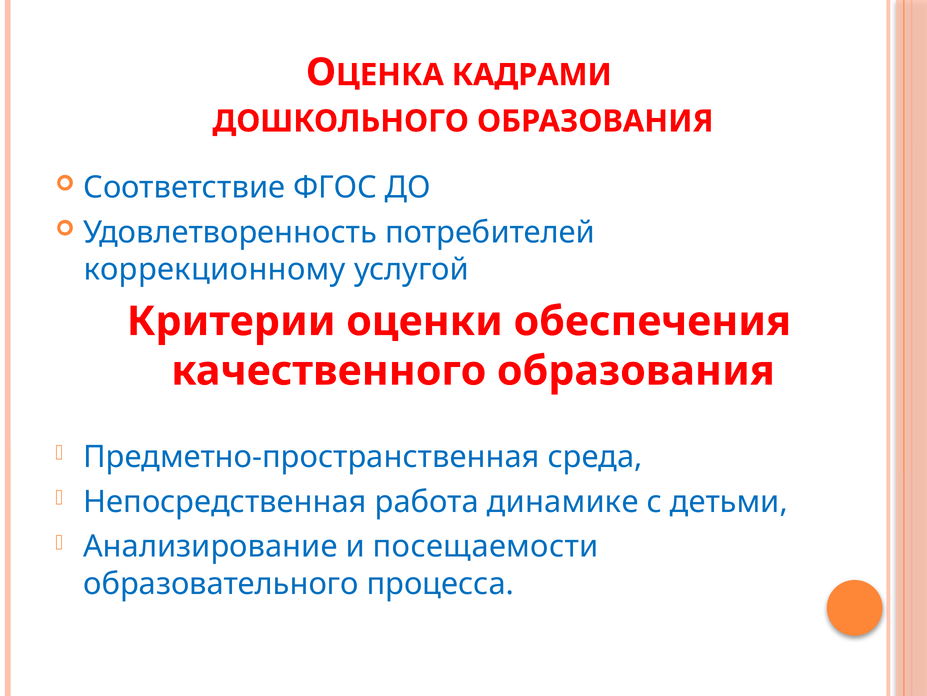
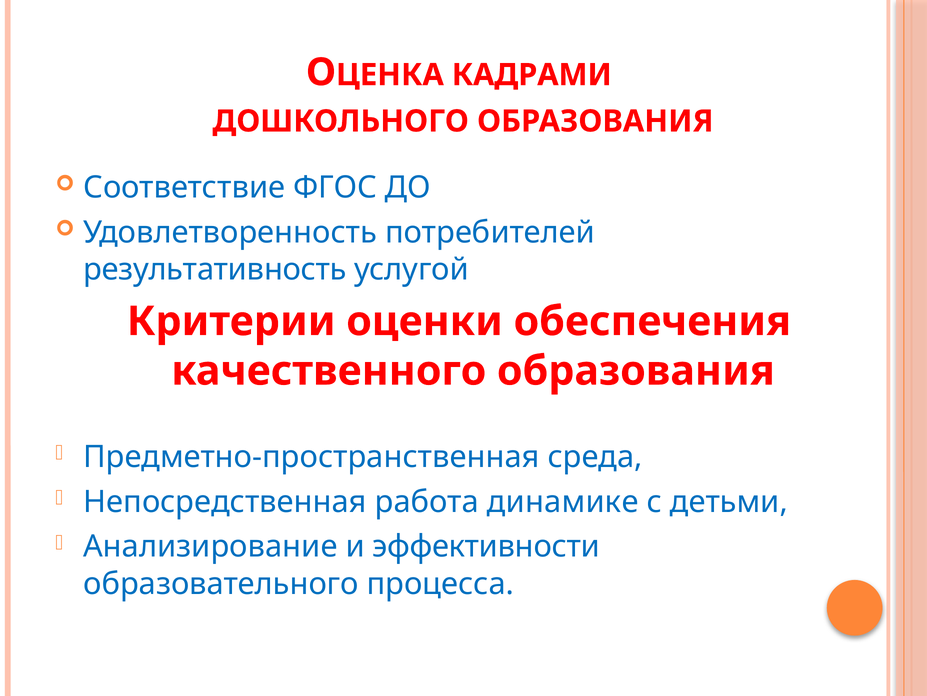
коррекционному: коррекционному -> результативность
посещаемости: посещаемости -> эффективности
